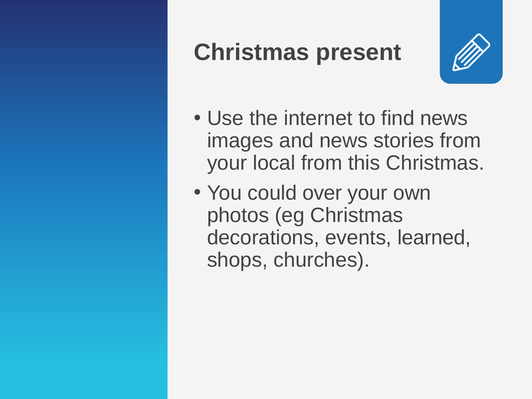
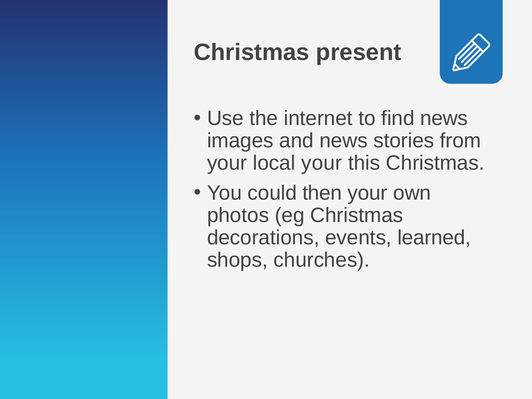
local from: from -> your
over: over -> then
